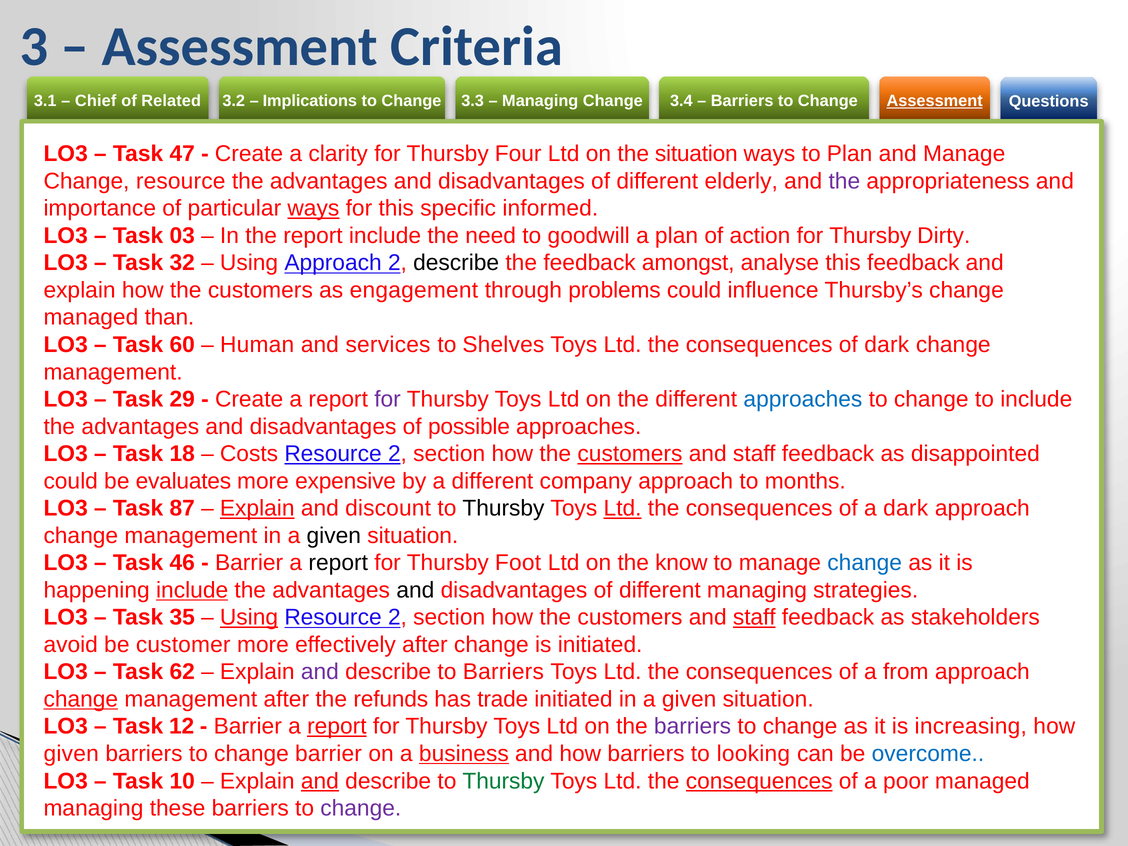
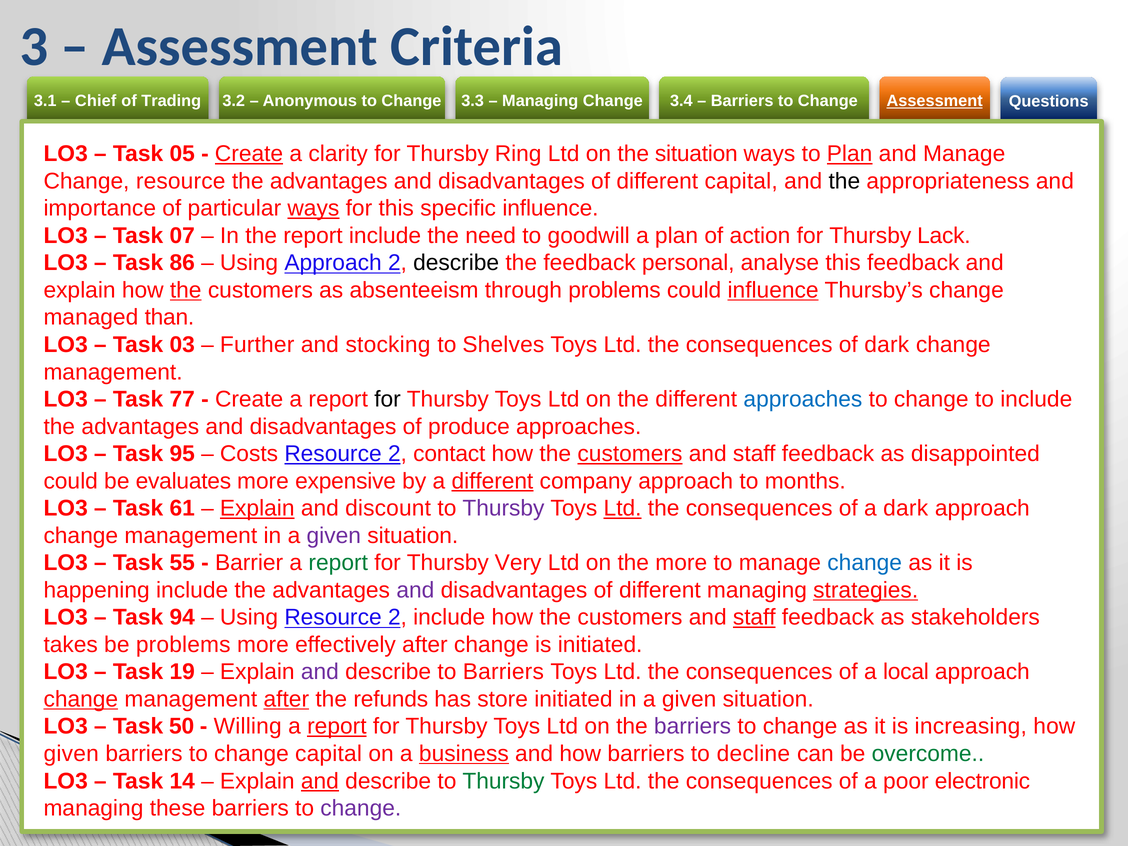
Related: Related -> Trading
Implications: Implications -> Anonymous
47: 47 -> 05
Create at (249, 154) underline: none -> present
Four: Four -> Ring
Plan at (850, 154) underline: none -> present
different elderly: elderly -> capital
the at (844, 181) colour: purple -> black
specific informed: informed -> influence
03: 03 -> 07
Dirty: Dirty -> Lack
32: 32 -> 86
amongst: amongst -> personal
the at (186, 290) underline: none -> present
engagement: engagement -> absenteeism
influence at (773, 290) underline: none -> present
60: 60 -> 03
Human: Human -> Further
services: services -> stocking
29: 29 -> 77
for at (388, 399) colour: purple -> black
possible: possible -> produce
18: 18 -> 95
section at (449, 454): section -> contact
different at (492, 481) underline: none -> present
87: 87 -> 61
Thursby at (503, 508) colour: black -> purple
given at (334, 536) colour: black -> purple
46: 46 -> 55
report at (338, 563) colour: black -> green
Foot: Foot -> Very
the know: know -> more
include at (192, 590) underline: present -> none
and at (415, 590) colour: black -> purple
strategies underline: none -> present
35: 35 -> 94
Using at (249, 617) underline: present -> none
section at (449, 617): section -> include
avoid: avoid -> takes
be customer: customer -> problems
62: 62 -> 19
from: from -> local
after at (286, 699) underline: none -> present
trade: trade -> store
12: 12 -> 50
Barrier at (248, 726): Barrier -> Willing
change barrier: barrier -> capital
looking: looking -> decline
overcome colour: blue -> green
10: 10 -> 14
consequences at (759, 781) underline: present -> none
poor managed: managed -> electronic
